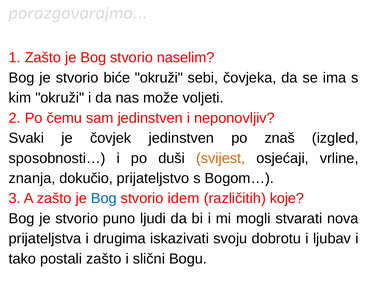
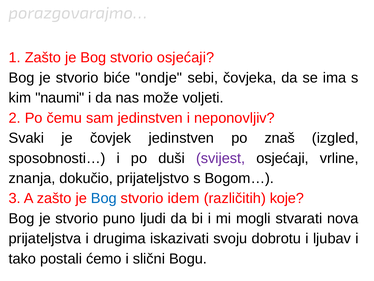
stvorio naselim: naselim -> osjećaji
biće okruži: okruži -> ondje
kim okruži: okruži -> naumi
svijest colour: orange -> purple
postali zašto: zašto -> ćemo
